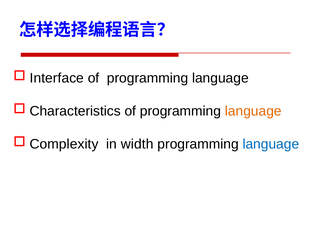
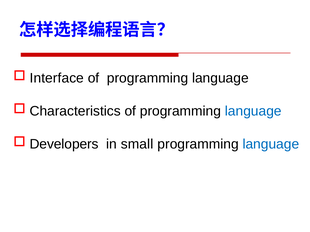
language at (253, 111) colour: orange -> blue
Complexity: Complexity -> Developers
width: width -> small
